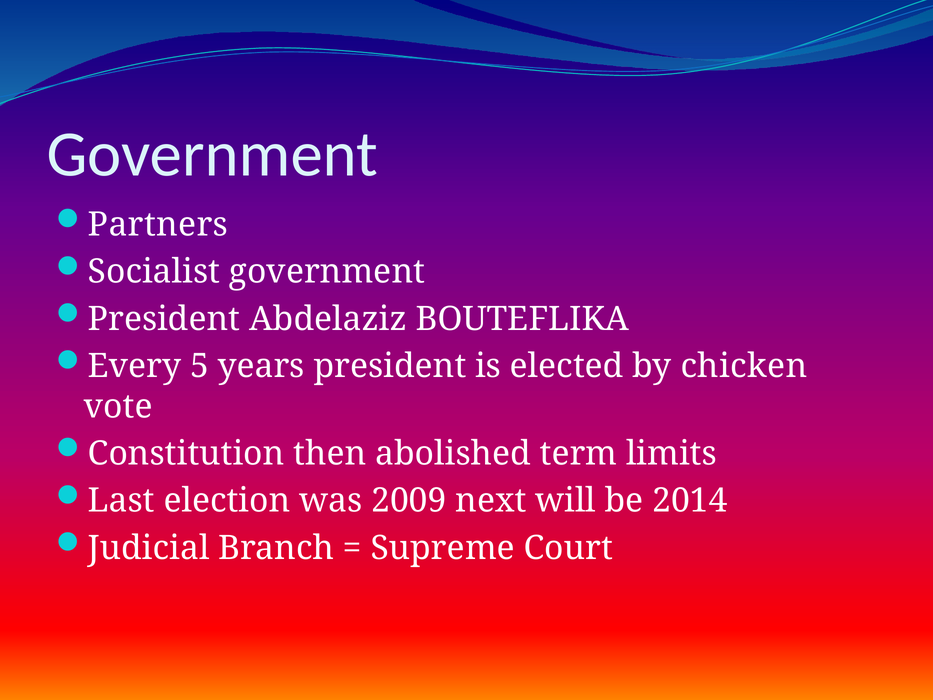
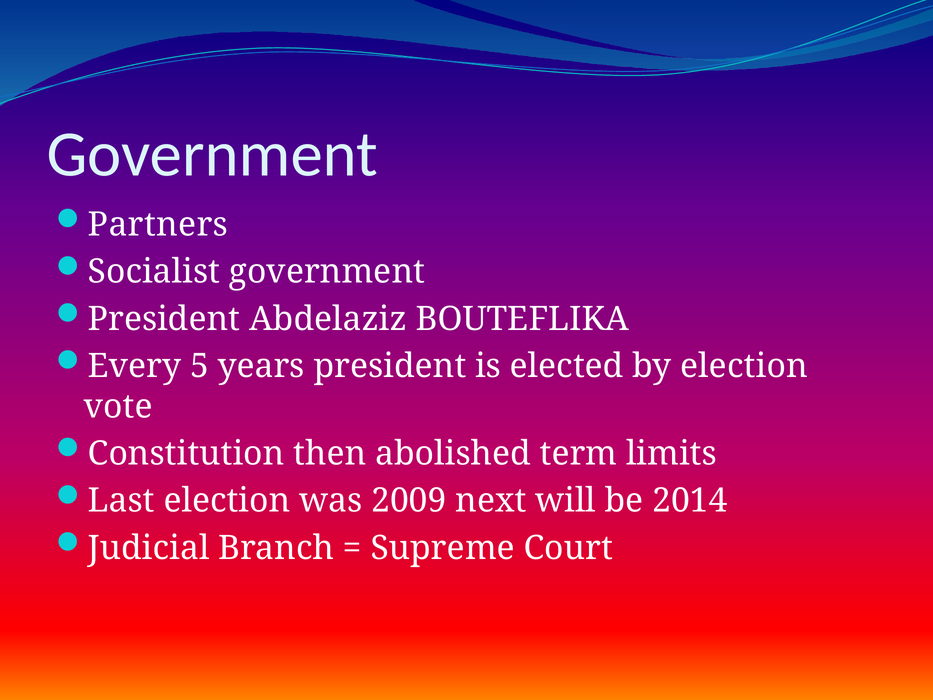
by chicken: chicken -> election
